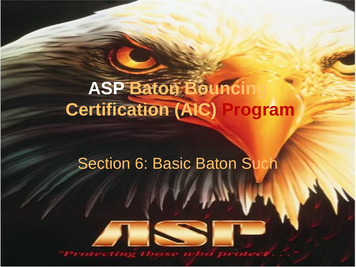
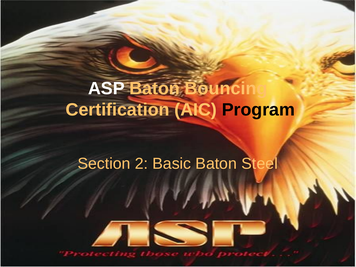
Program colour: red -> black
6: 6 -> 2
Such: Such -> Steel
